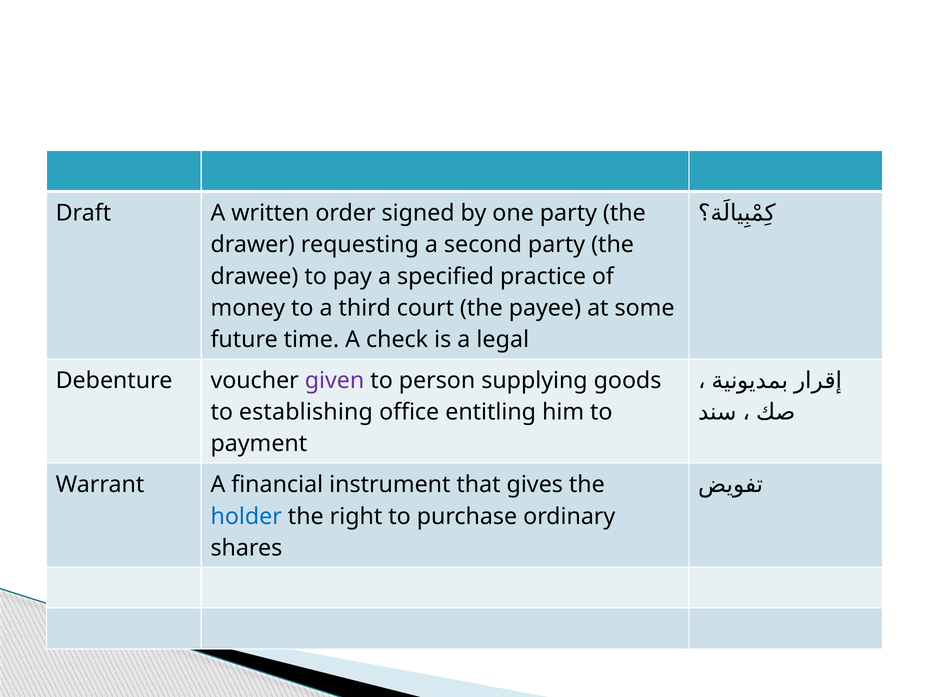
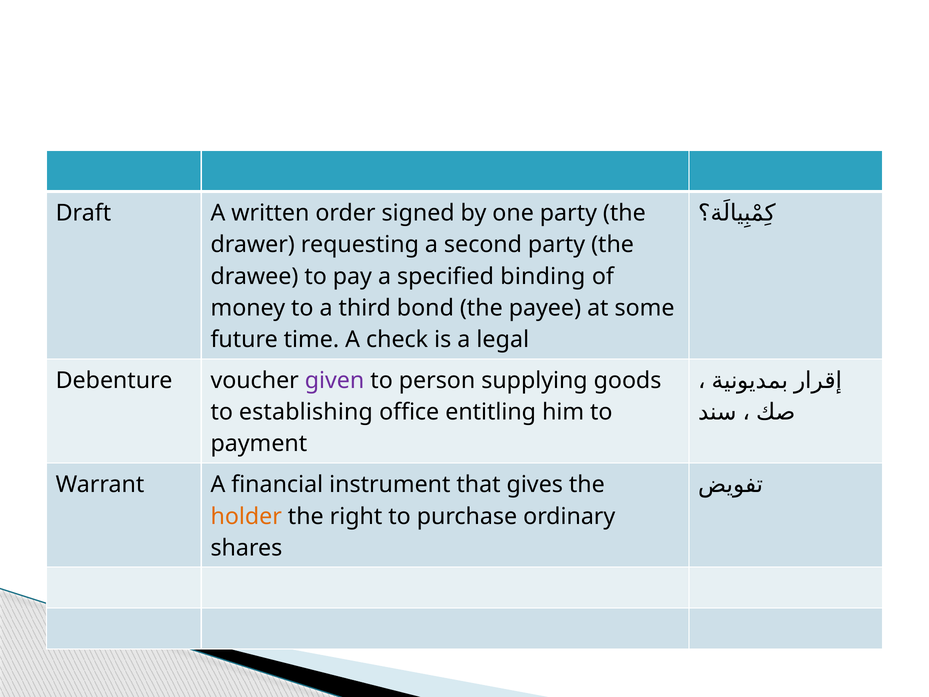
practice: practice -> binding
court: court -> bond
holder colour: blue -> orange
